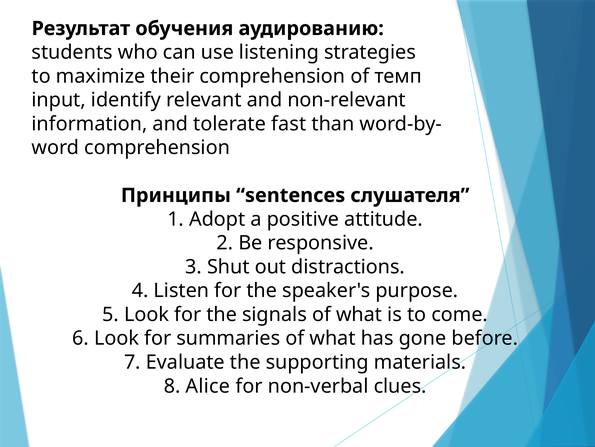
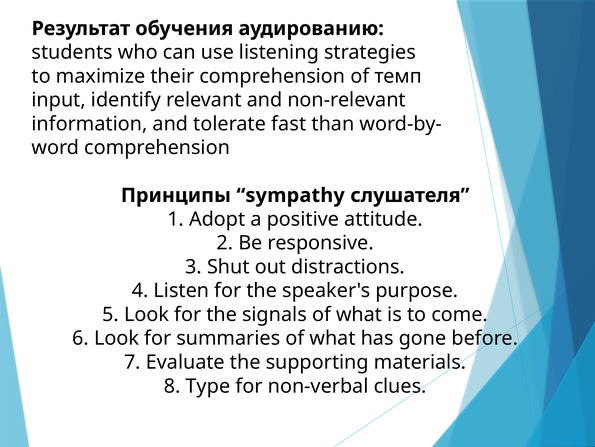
sentences: sentences -> sympathy
Alice: Alice -> Type
